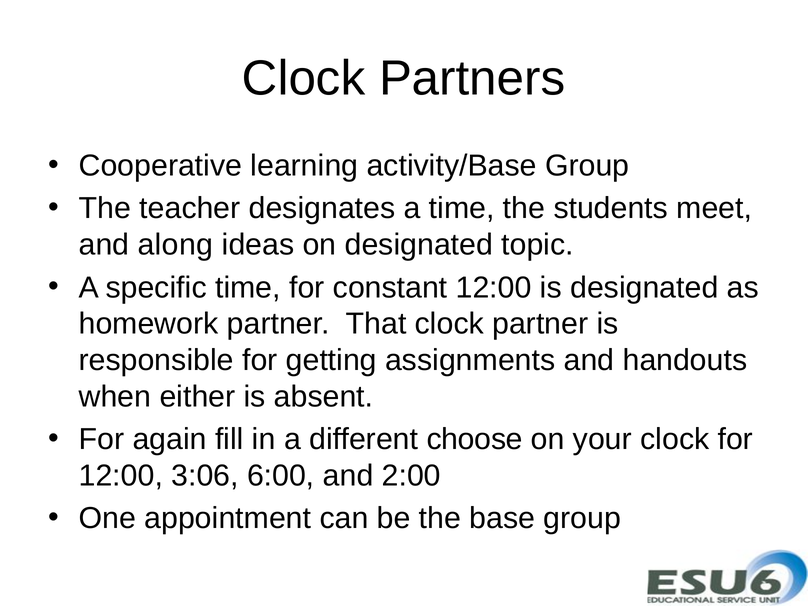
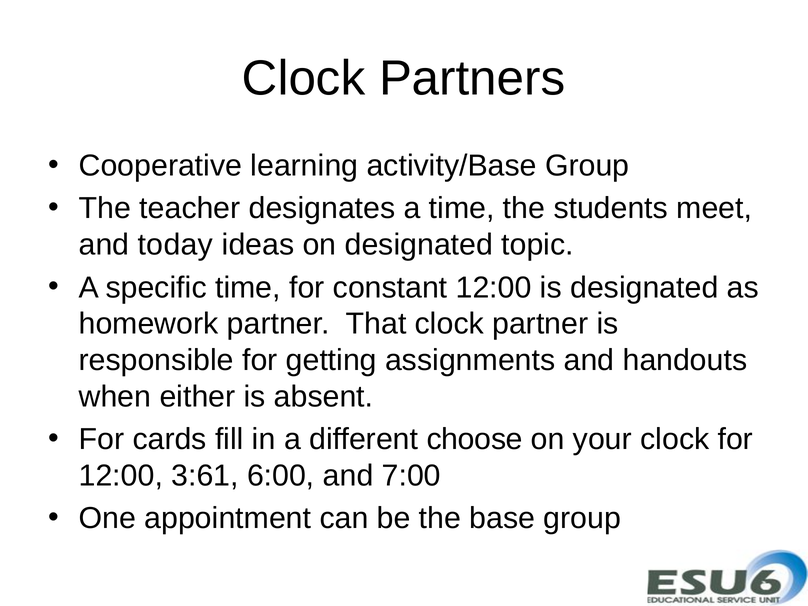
along: along -> today
again: again -> cards
3:06: 3:06 -> 3:61
2:00: 2:00 -> 7:00
